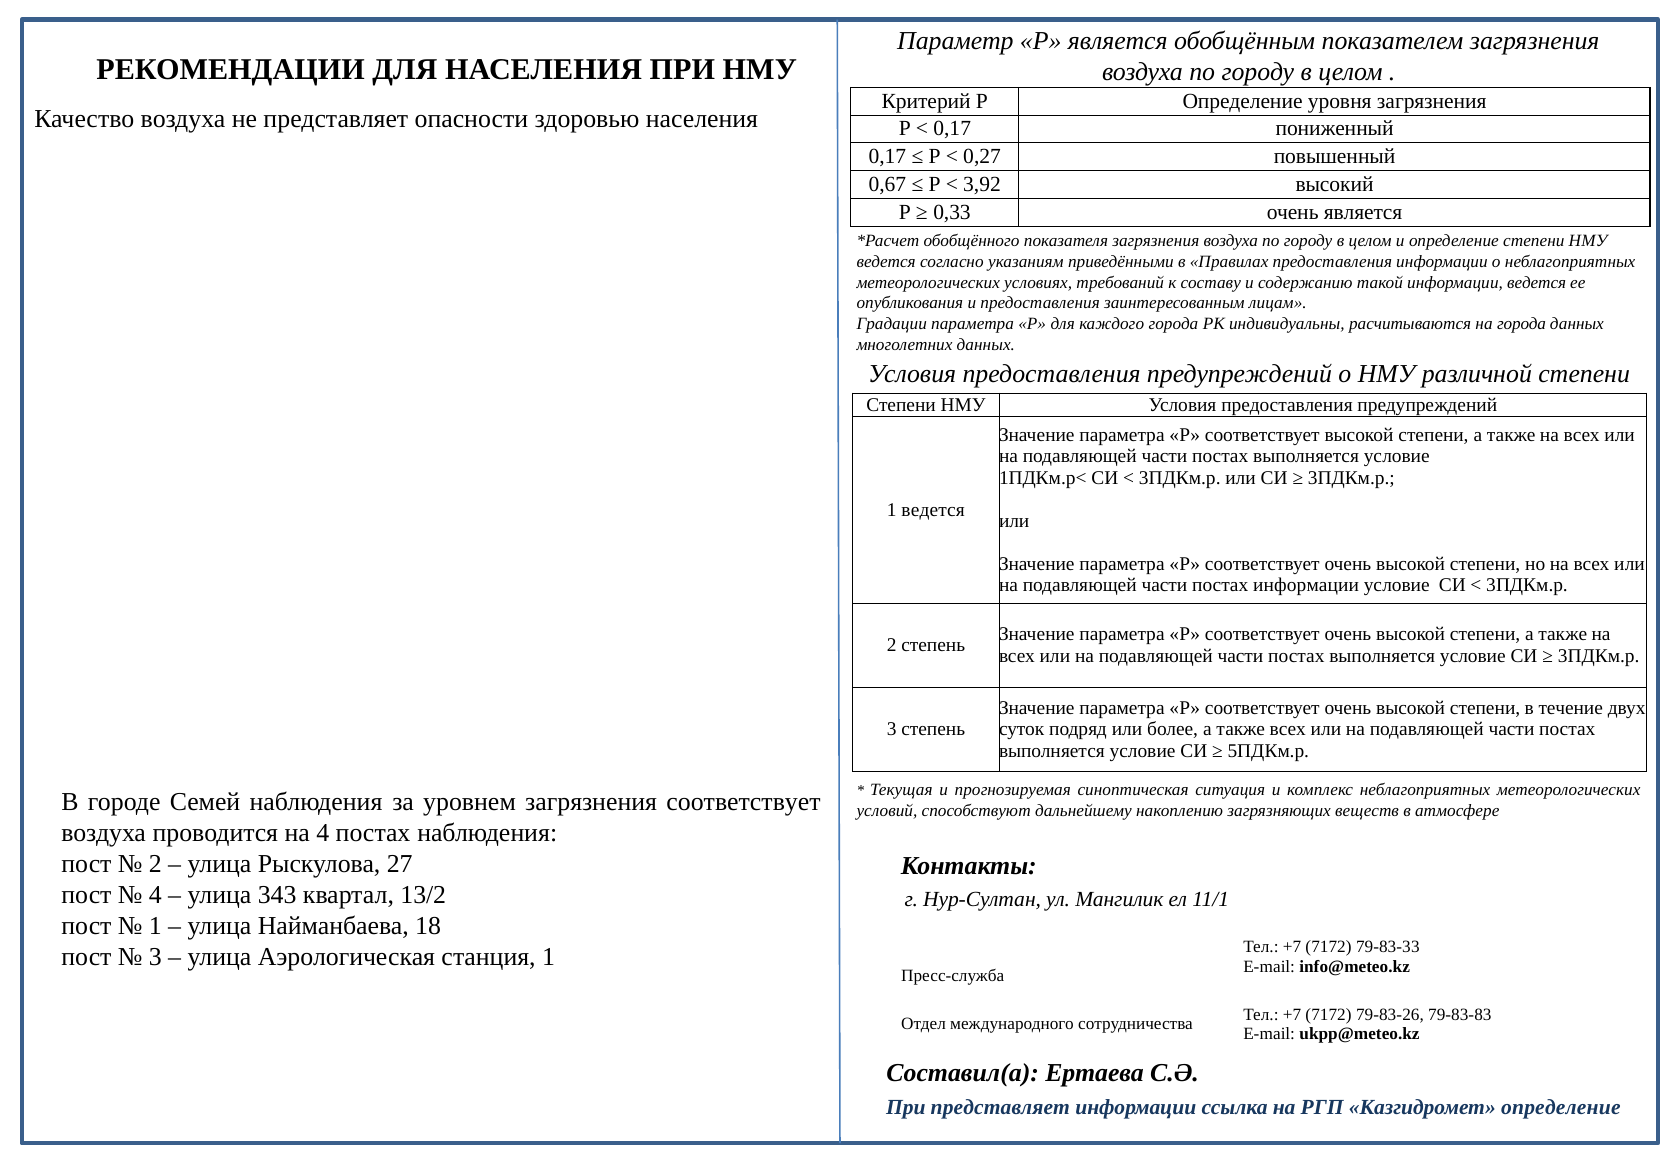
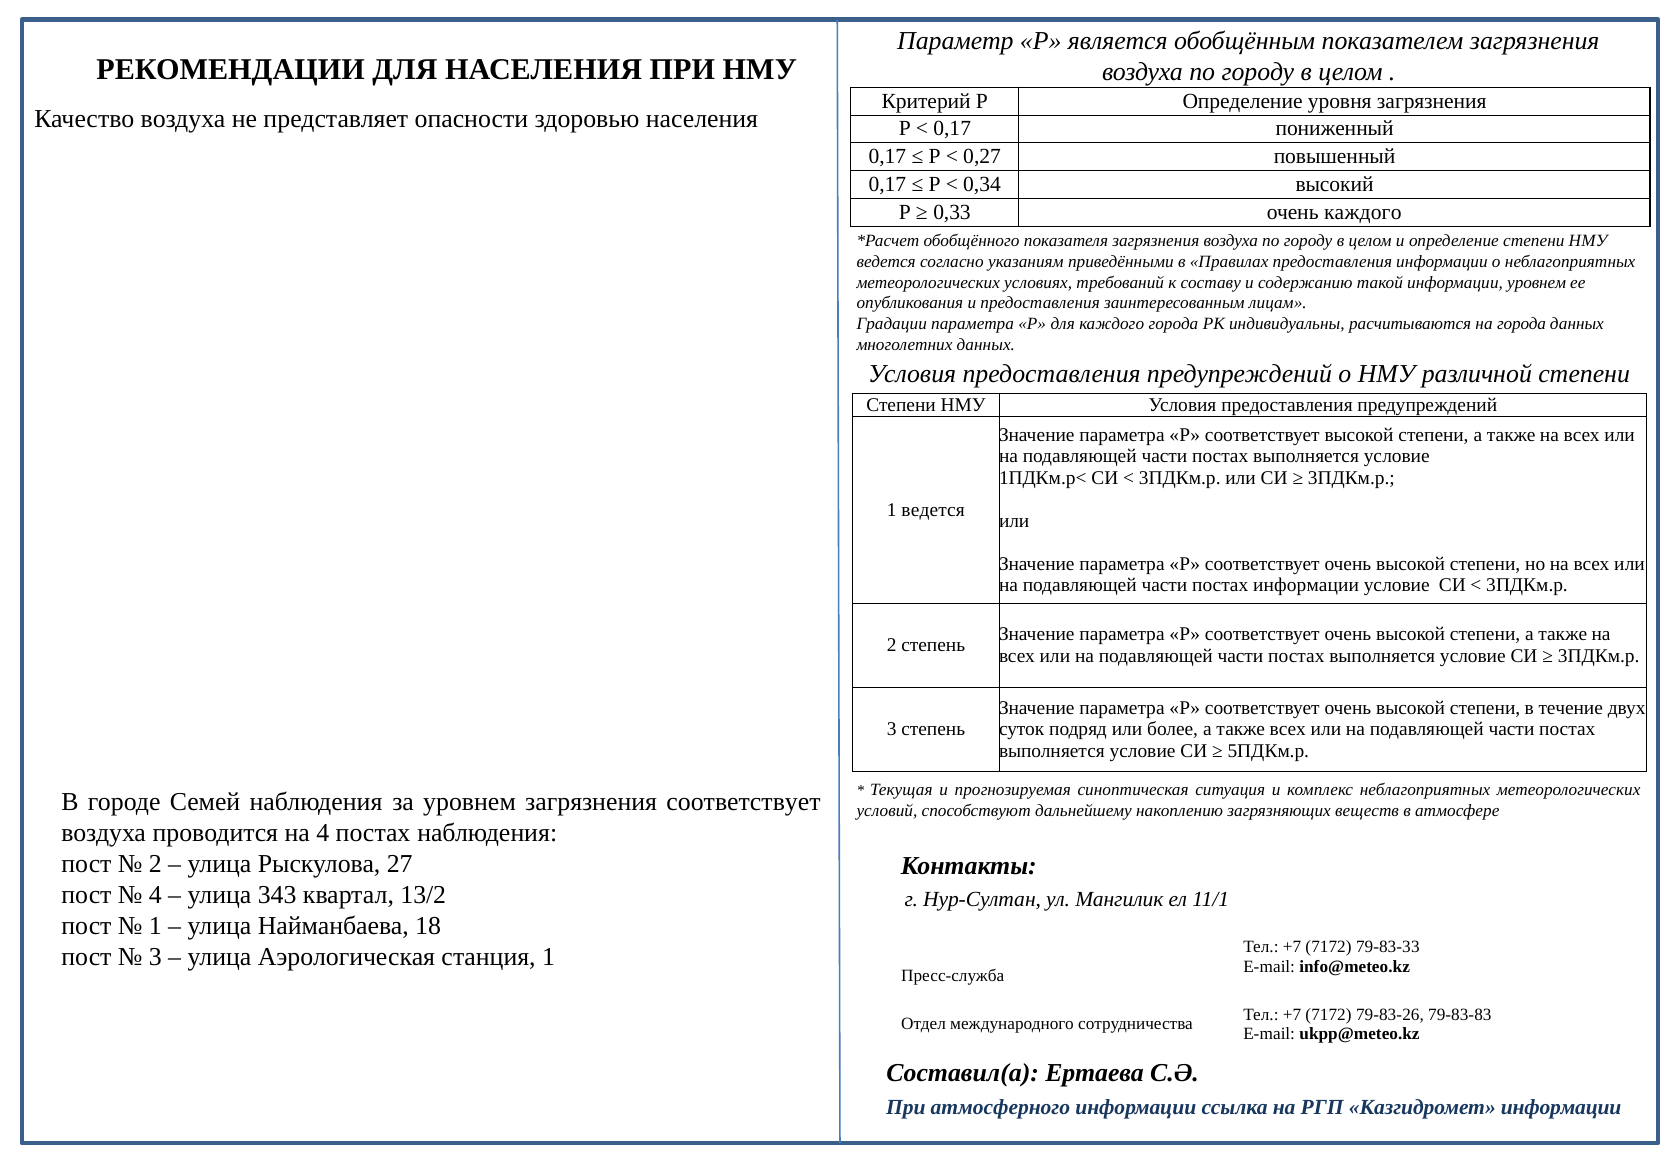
0,67 at (887, 184): 0,67 -> 0,17
3,92: 3,92 -> 0,34
очень является: является -> каждого
информации ведется: ведется -> уровнем
При представляет: представляет -> атмосферного
Казгидромет определение: определение -> информации
